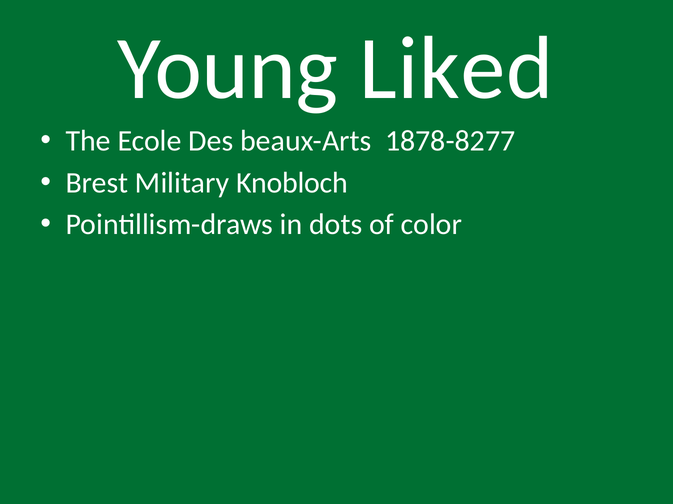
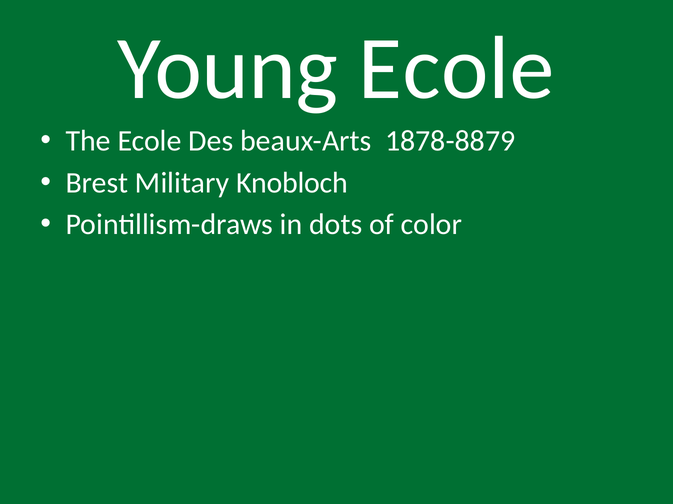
Young Liked: Liked -> Ecole
1878-8277: 1878-8277 -> 1878-8879
